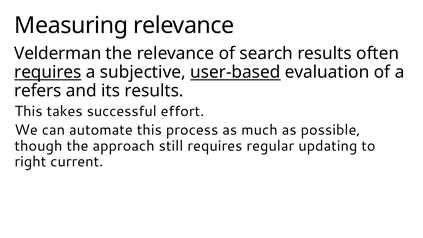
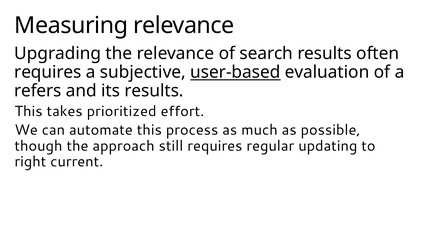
Velderman: Velderman -> Upgrading
requires at (48, 72) underline: present -> none
successful: successful -> prioritized
